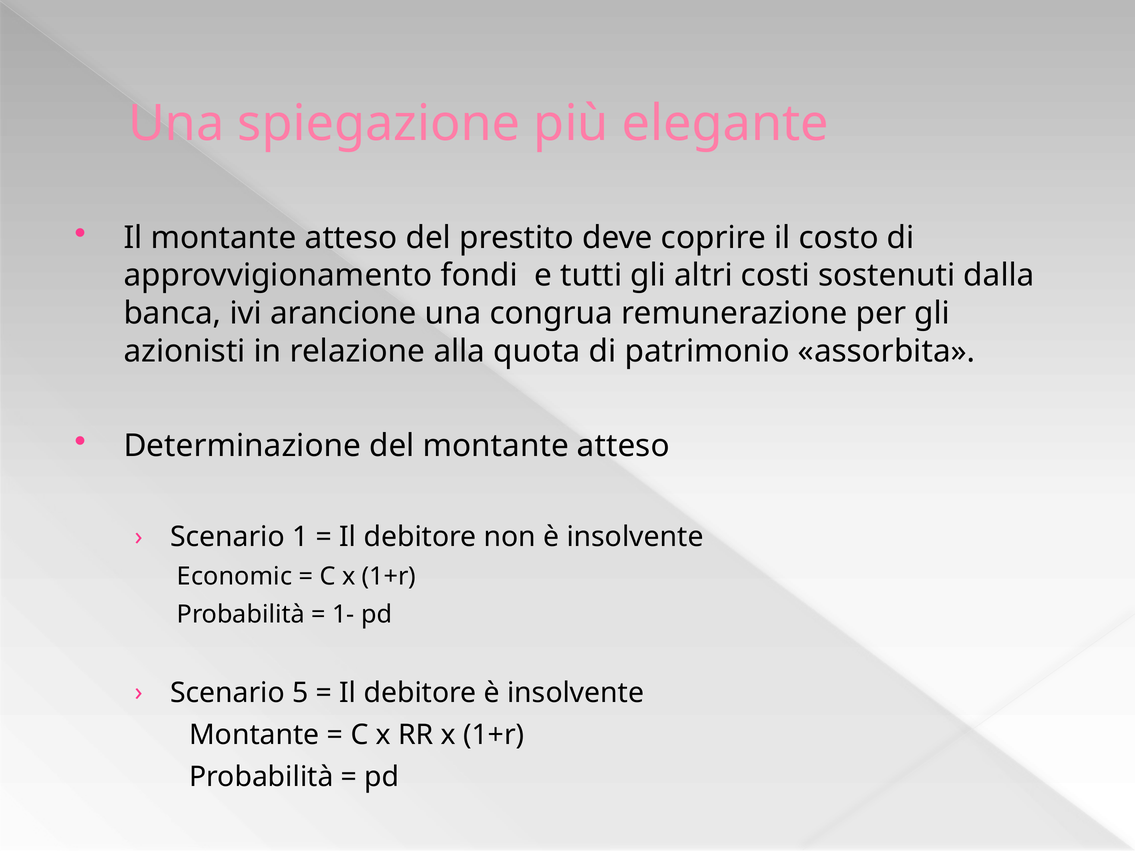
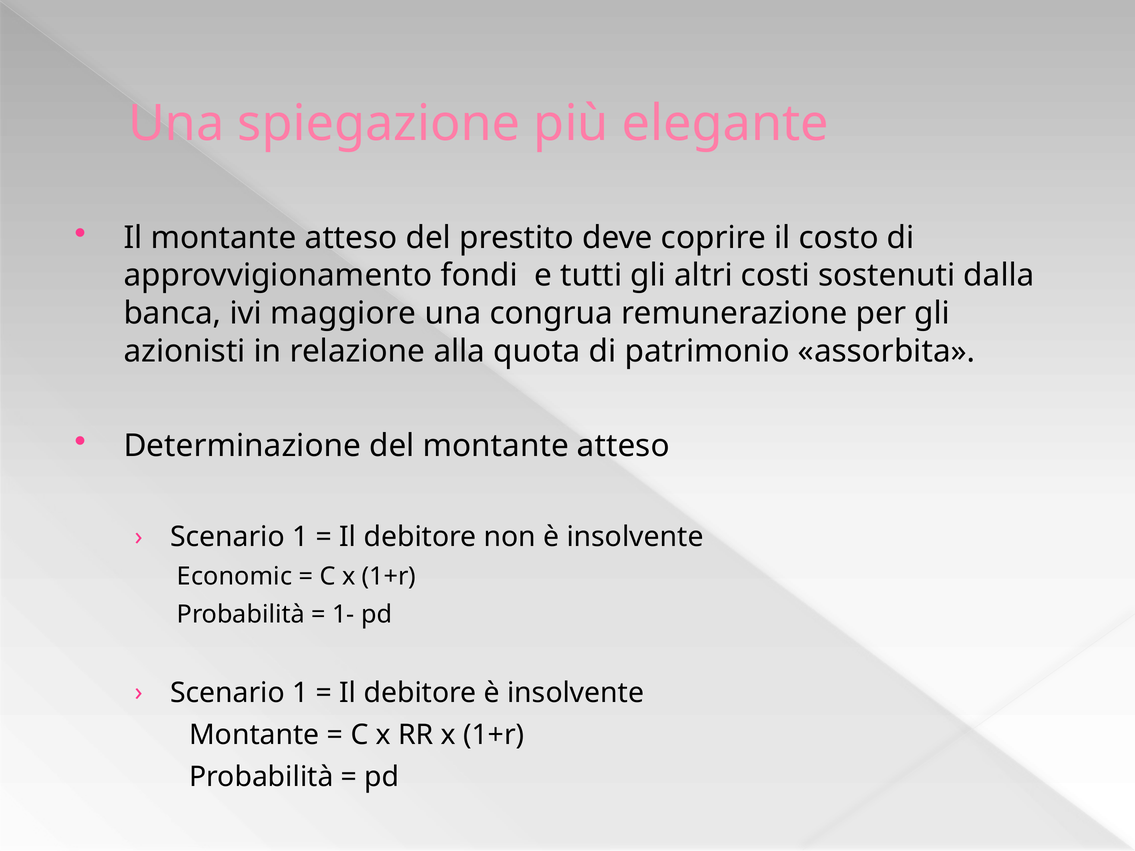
arancione: arancione -> maggiore
5 at (300, 693): 5 -> 1
